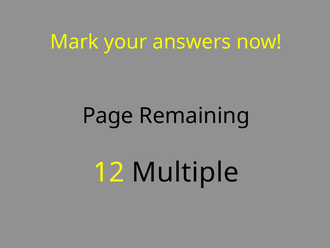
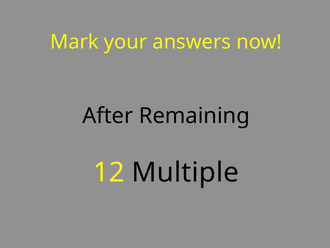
Page: Page -> After
